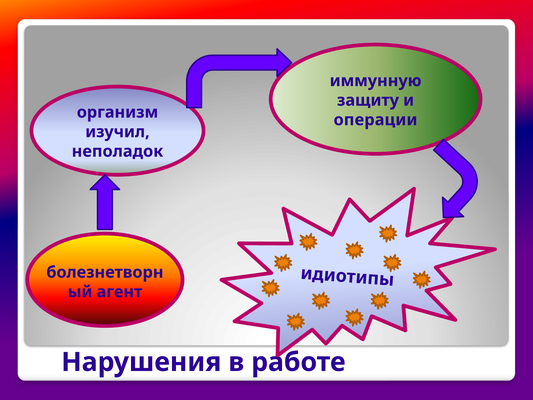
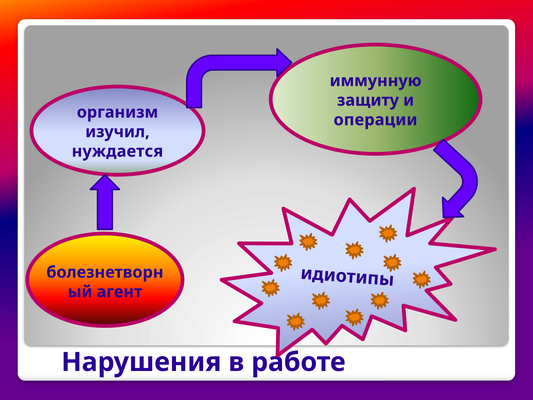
неполадок: неполадок -> нуждается
